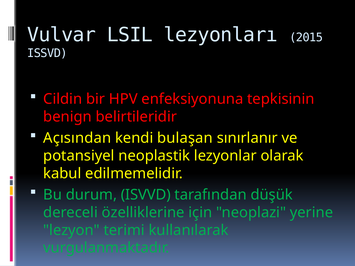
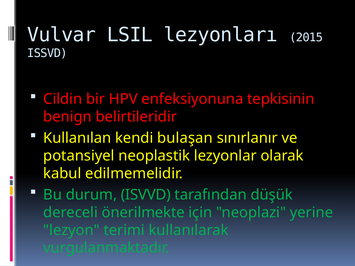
Açısından: Açısından -> Kullanılan
özelliklerine: özelliklerine -> önerilmekte
